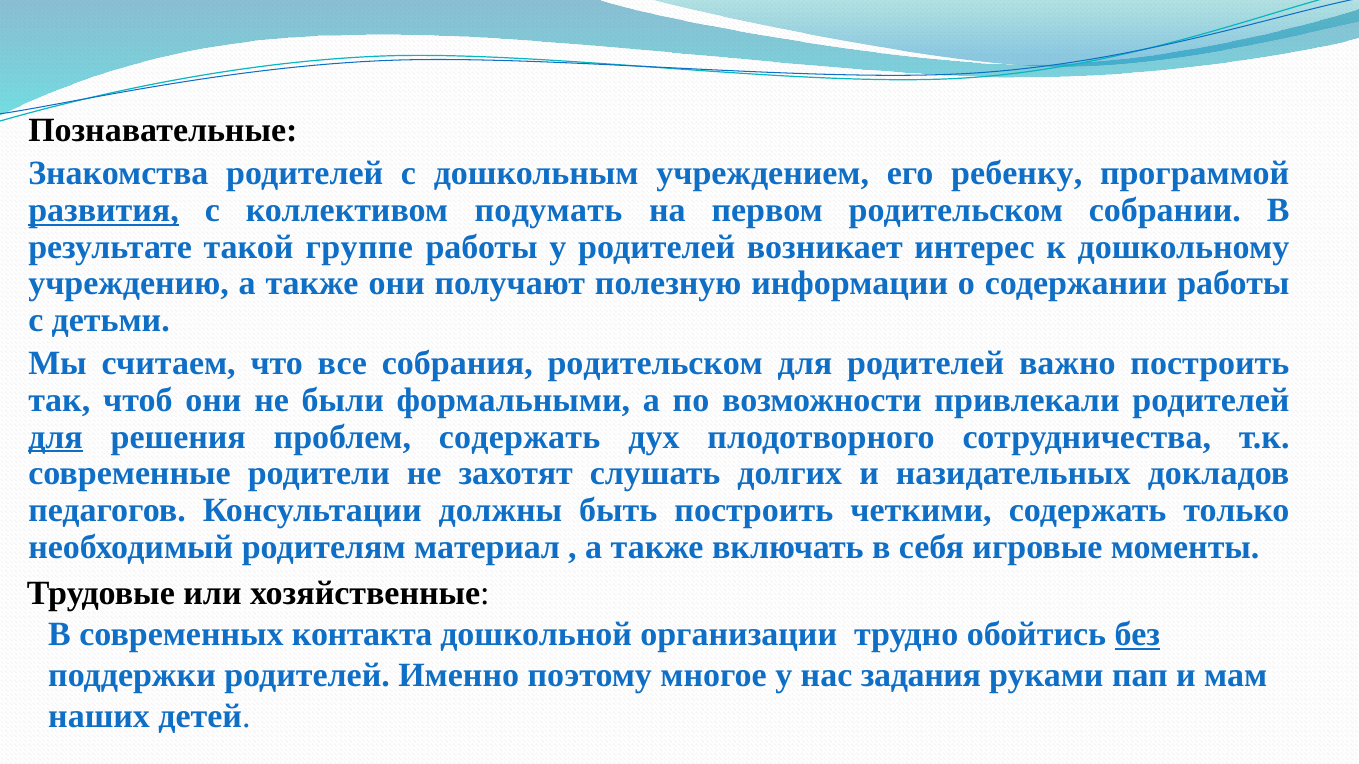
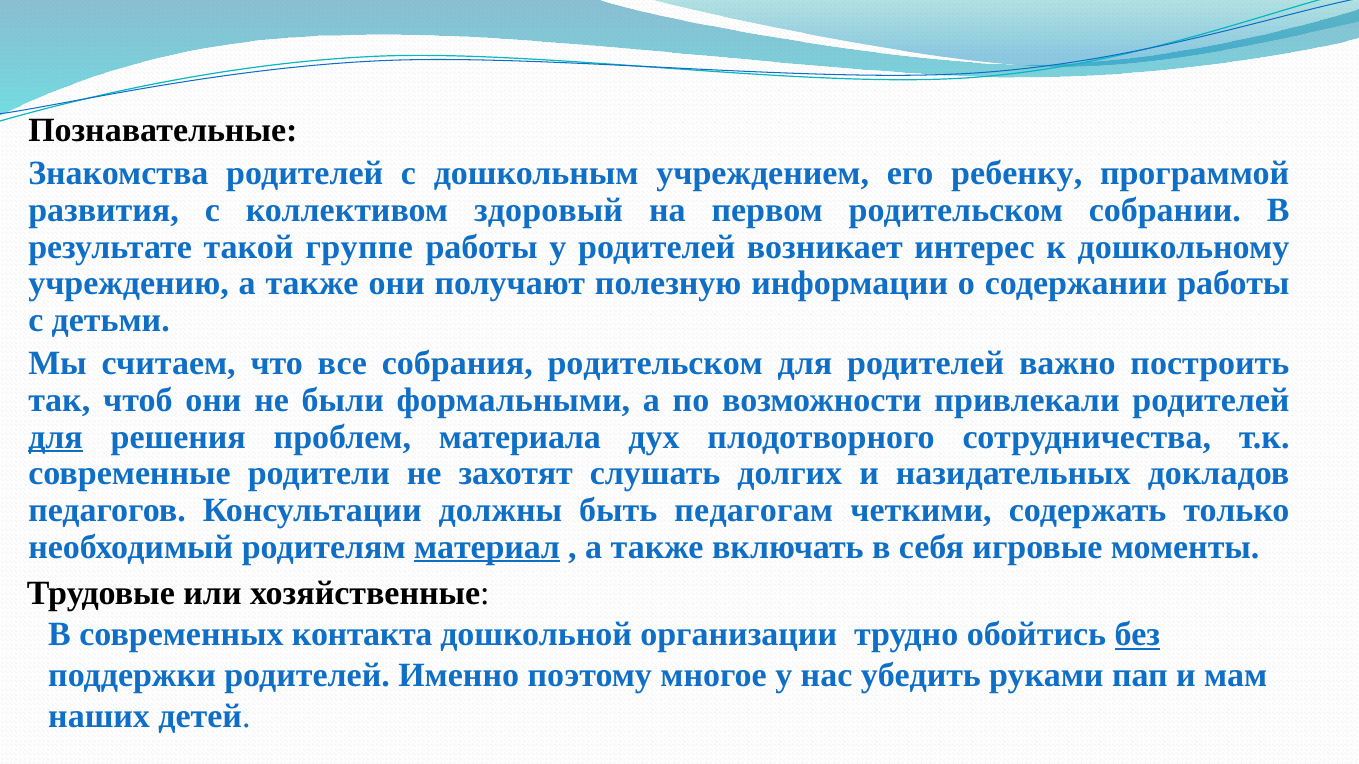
развития underline: present -> none
подумать: подумать -> здоровый
проблем содержать: содержать -> материала
быть построить: построить -> педагогам
материал underline: none -> present
задания: задания -> убедить
